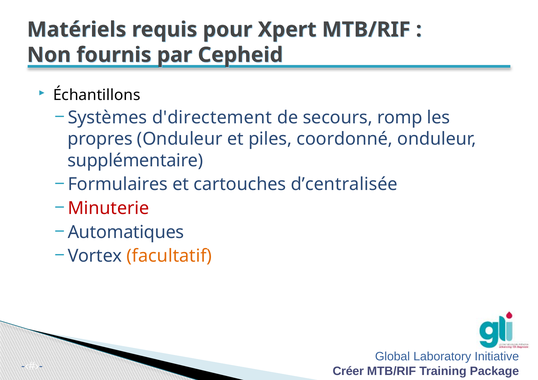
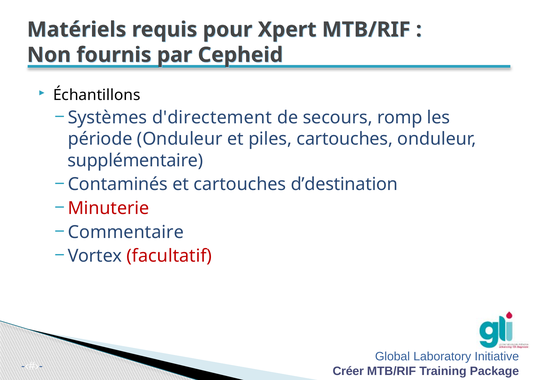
propres: propres -> période
piles coordonné: coordonné -> cartouches
Formulaires: Formulaires -> Contaminés
d’centralisée: d’centralisée -> d’destination
Automatiques: Automatiques -> Commentaire
facultatif colour: orange -> red
